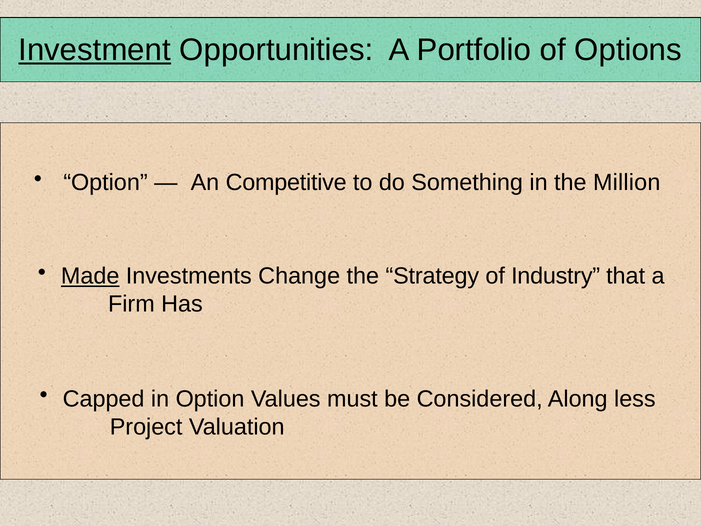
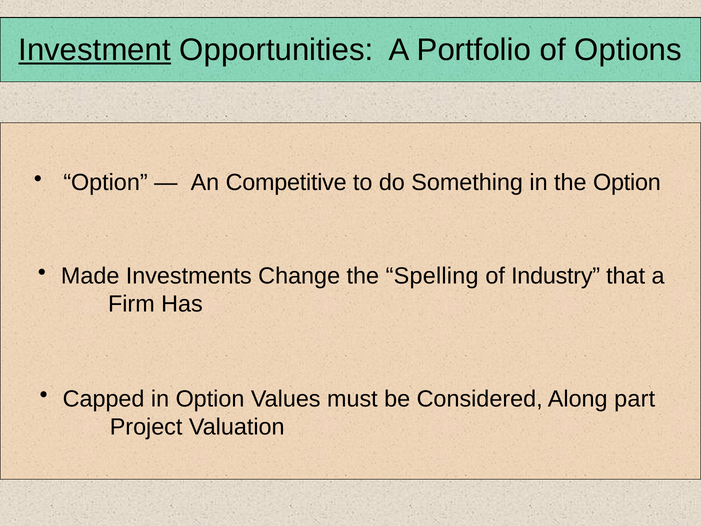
the Million: Million -> Option
Made underline: present -> none
Strategy: Strategy -> Spelling
less: less -> part
